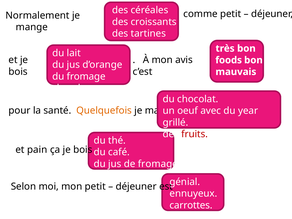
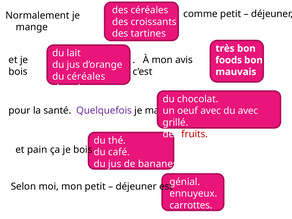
du fromage: fromage -> céréales
Quelquefois colour: orange -> purple
du year: year -> avec
de fromage: fromage -> bananes
